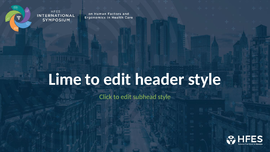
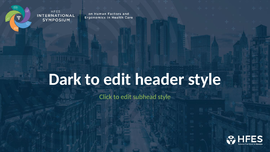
Lime: Lime -> Dark
